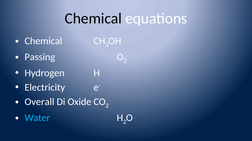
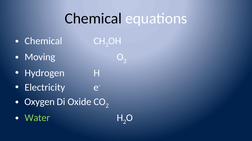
Passing: Passing -> Moving
Overall: Overall -> Oxygen
Water colour: light blue -> light green
